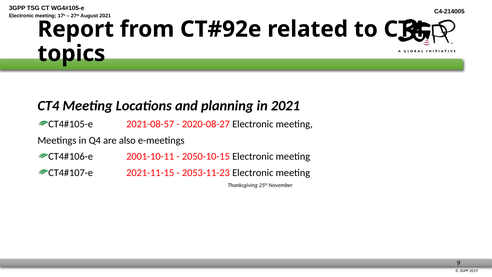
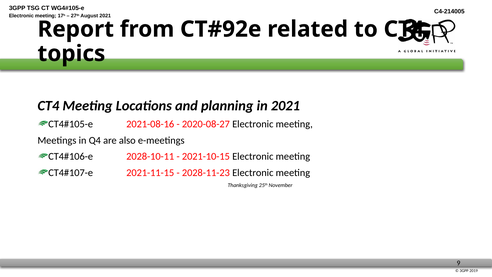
2021-08-57: 2021-08-57 -> 2021-08-16
2001-10-11: 2001-10-11 -> 2028-10-11
2050-10-15: 2050-10-15 -> 2021-10-15
2053-11-23: 2053-11-23 -> 2028-11-23
